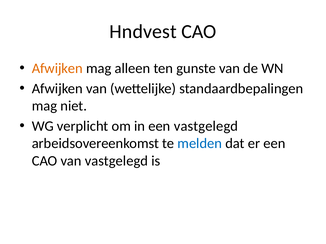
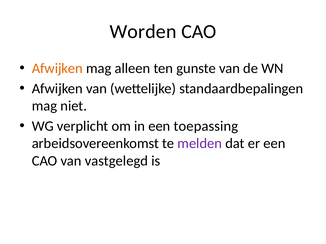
Hndvest: Hndvest -> Worden
een vastgelegd: vastgelegd -> toepassing
melden colour: blue -> purple
